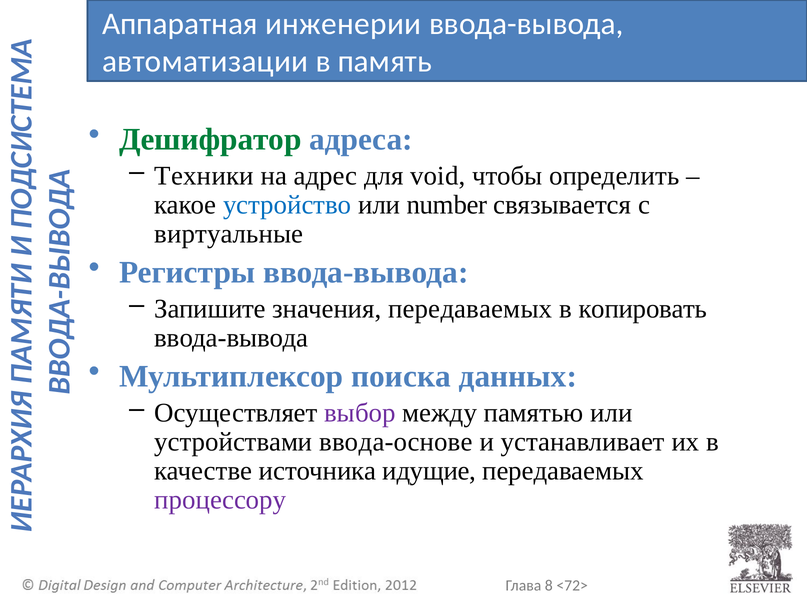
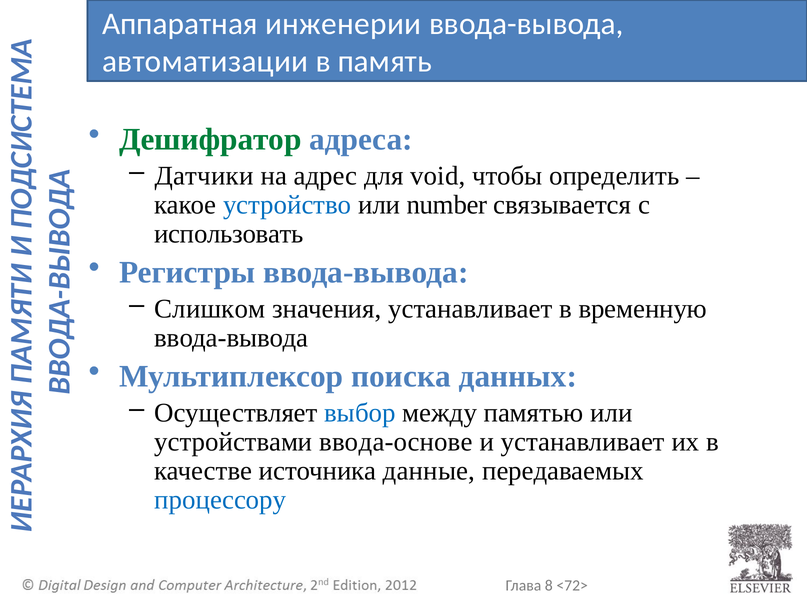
Техники: Техники -> Датчики
виртуальные: виртуальные -> использовать
Запишите: Запишите -> Слишком
значения передаваемых: передаваемых -> устанавливает
копировать: копировать -> временную
выбор colour: purple -> blue
идущие: идущие -> данные
процессору colour: purple -> blue
